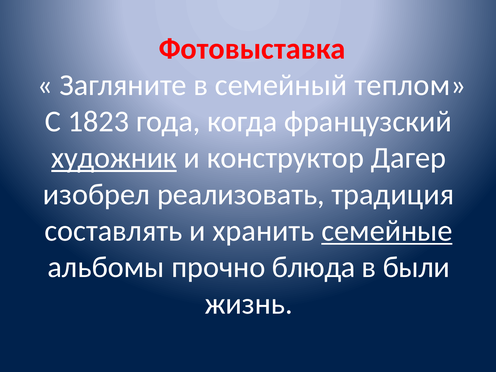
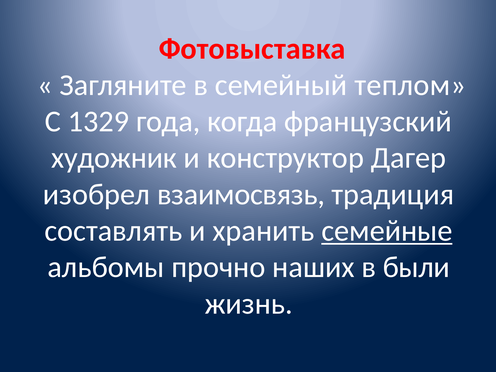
1823: 1823 -> 1329
художник underline: present -> none
реализовать: реализовать -> взаимосвязь
блюда: блюда -> наших
